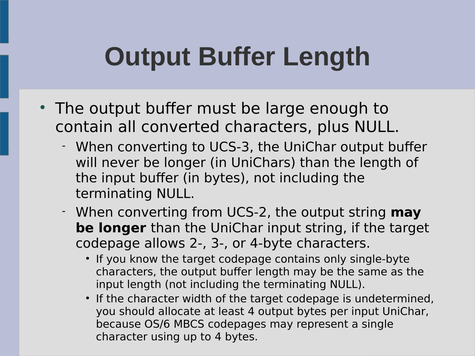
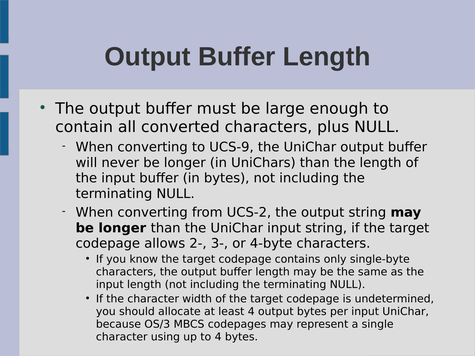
UCS-3: UCS-3 -> UCS-9
OS/6: OS/6 -> OS/3
